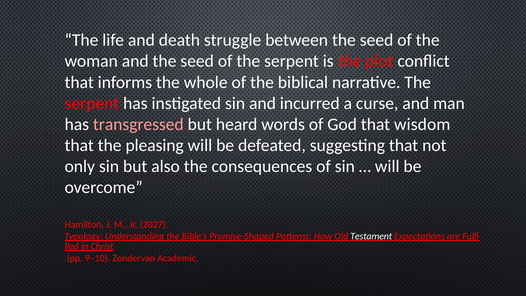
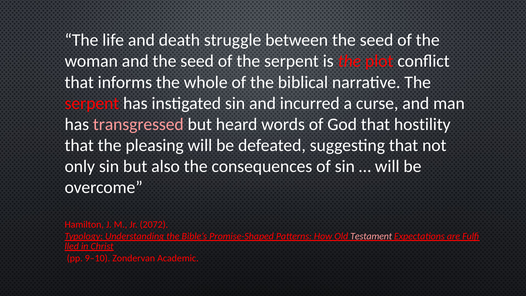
wisdom: wisdom -> hostility
2027: 2027 -> 2072
Testament colour: white -> pink
